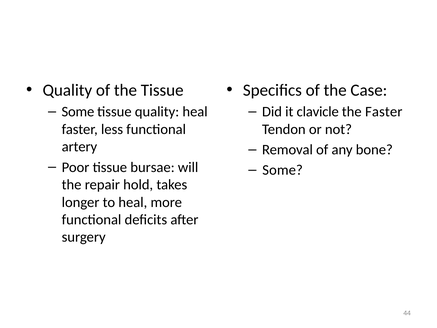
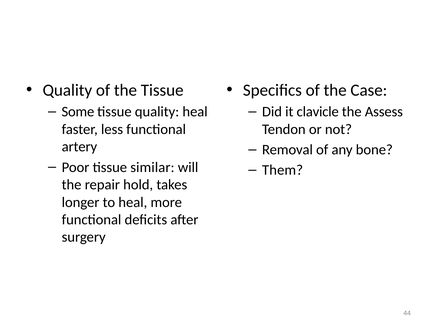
the Faster: Faster -> Assess
bursae: bursae -> similar
Some at (283, 170): Some -> Them
